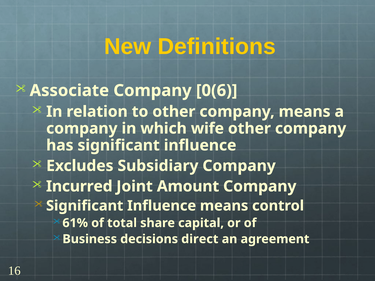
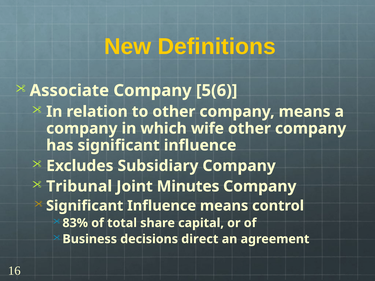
0(6: 0(6 -> 5(6
Incurred: Incurred -> Tribunal
Amount: Amount -> Minutes
61%: 61% -> 83%
